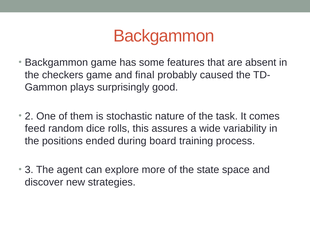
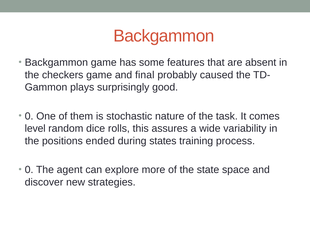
2 at (29, 116): 2 -> 0
feed: feed -> level
board: board -> states
3 at (29, 170): 3 -> 0
